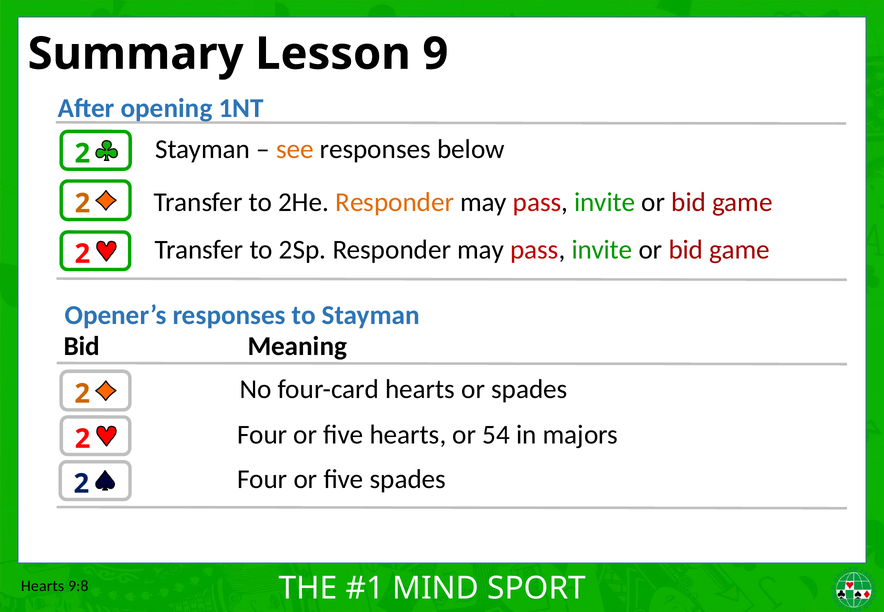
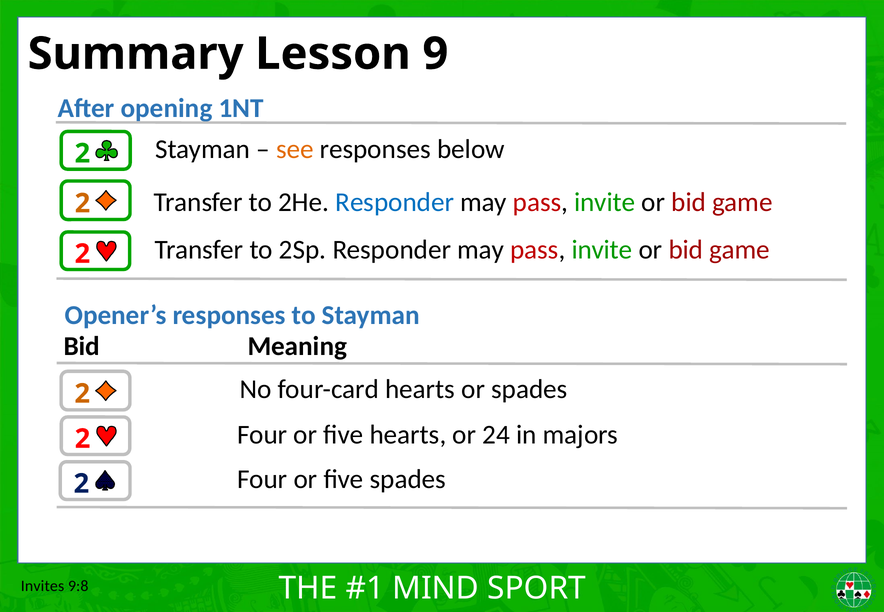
Responder at (395, 202) colour: orange -> blue
54: 54 -> 24
Hearts at (43, 586): Hearts -> Invites
